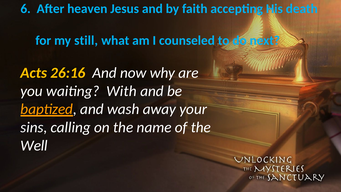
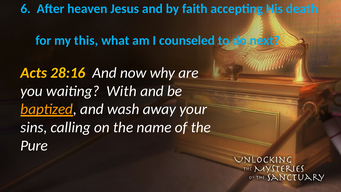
still: still -> this
26:16: 26:16 -> 28:16
Well: Well -> Pure
